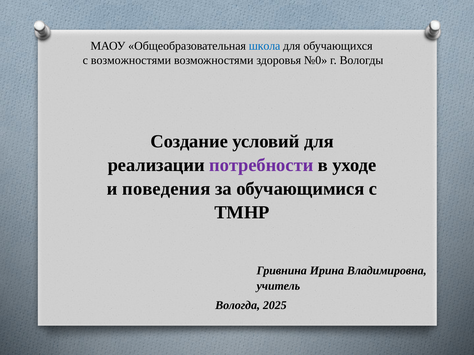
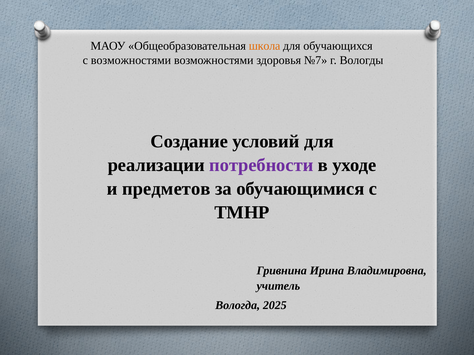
школа colour: blue -> orange
№0: №0 -> №7
поведения: поведения -> предметов
